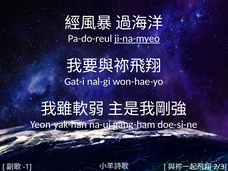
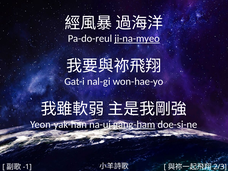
gang-ham underline: none -> present
